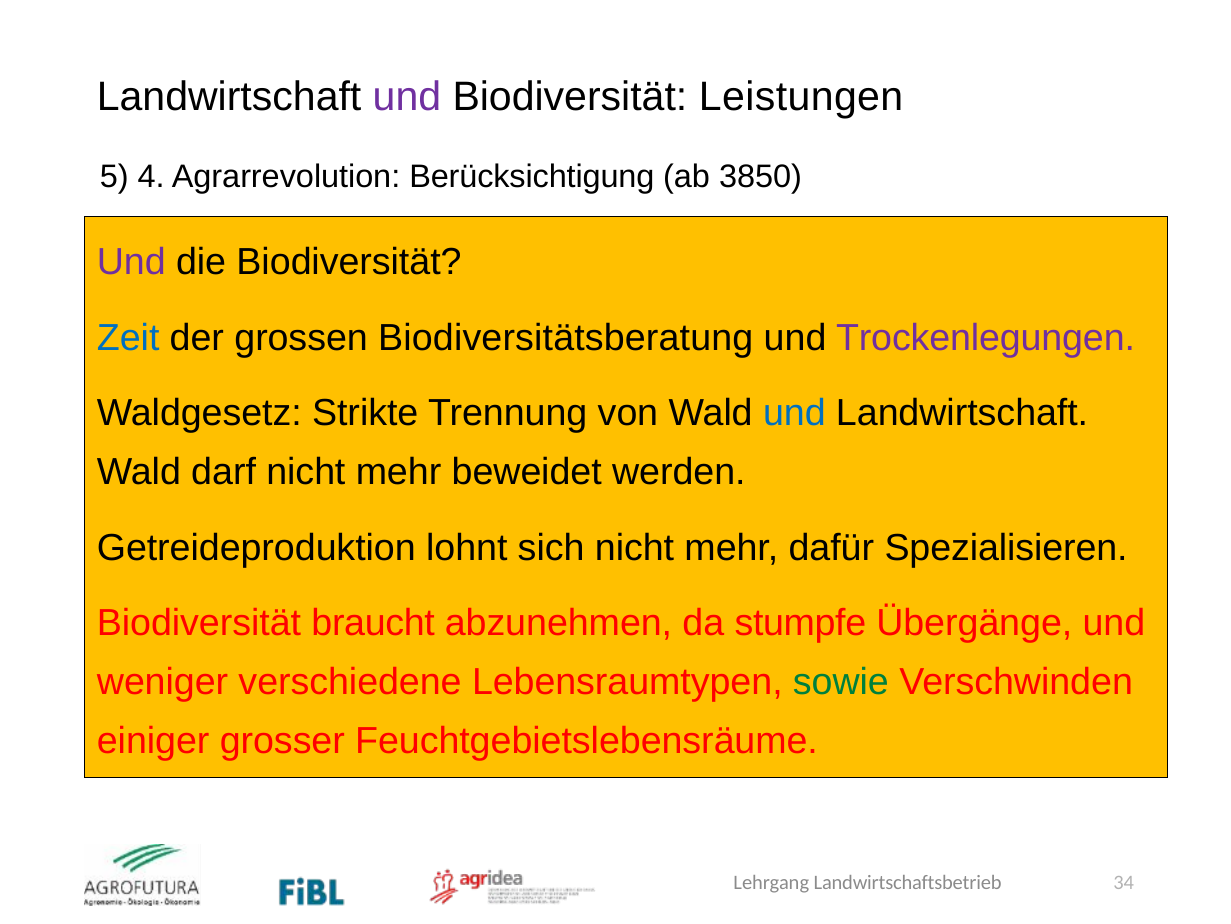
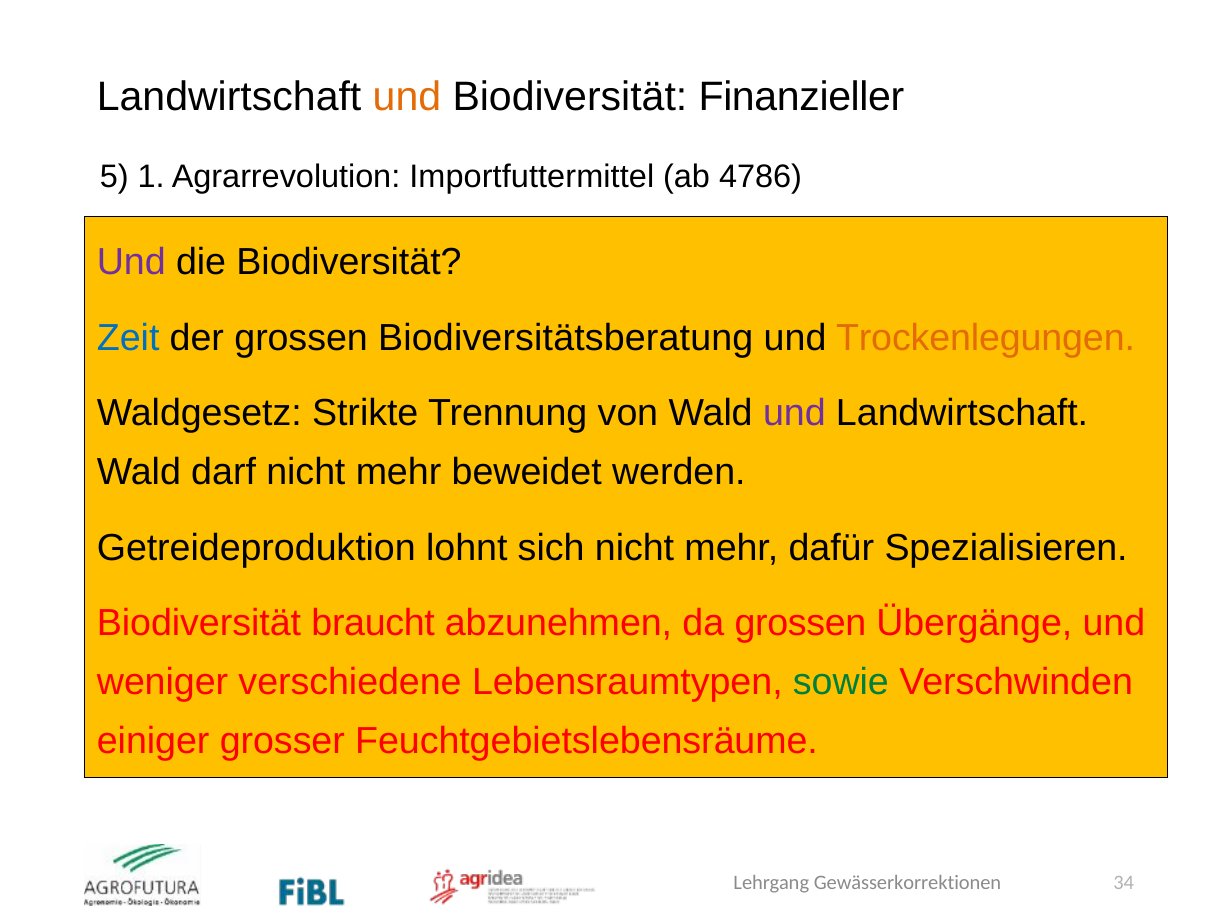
und at (407, 97) colour: purple -> orange
Leistungen: Leistungen -> Finanzieller
4: 4 -> 1
Berücksichtigung: Berücksichtigung -> Importfuttermittel
3850: 3850 -> 4786
Trockenlegungen colour: purple -> orange
und at (794, 413) colour: blue -> purple
da stumpfe: stumpfe -> grossen
Landwirtschaftsbetrieb: Landwirtschaftsbetrieb -> Gewässerkorrektionen
